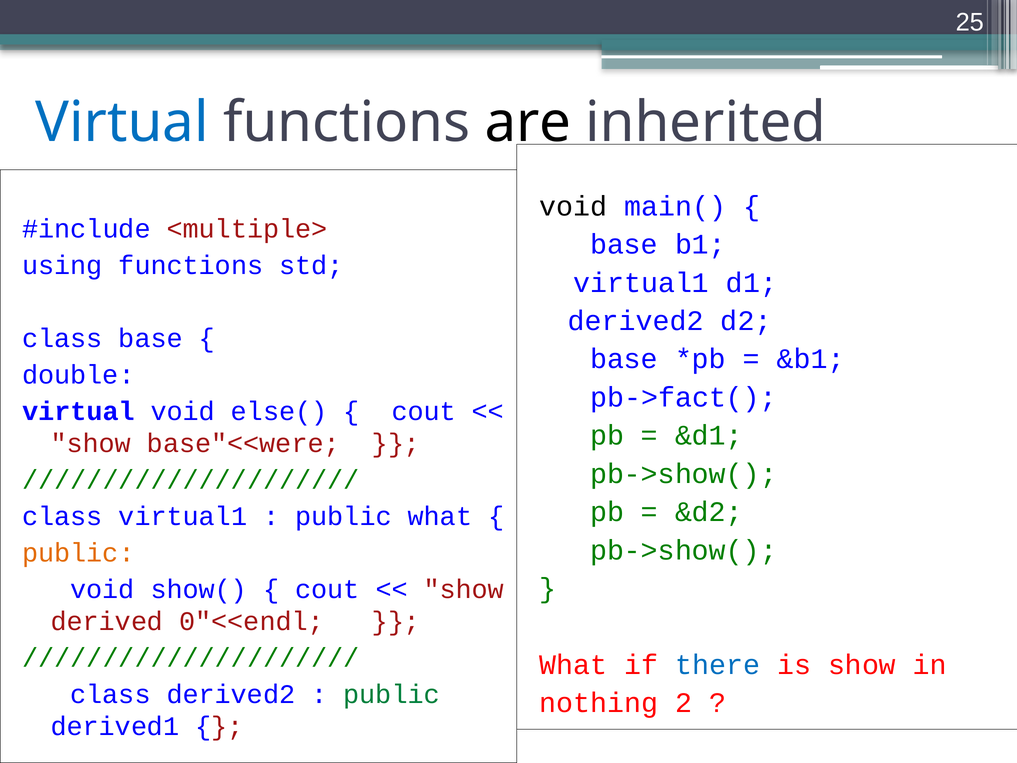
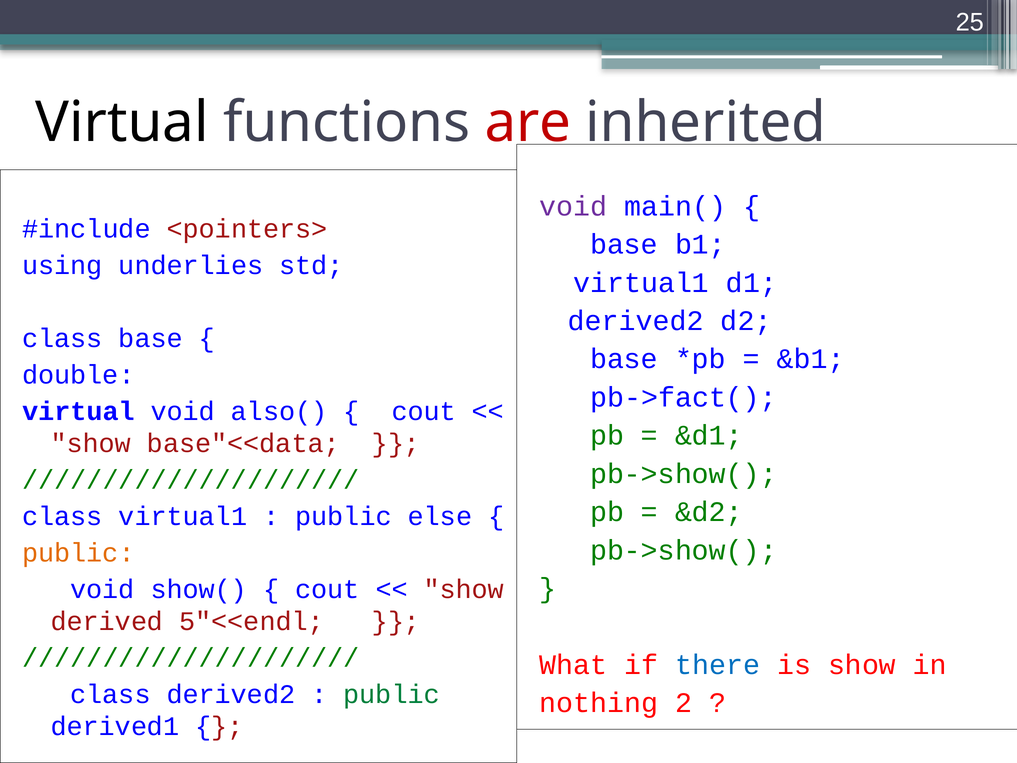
Virtual at (122, 123) colour: blue -> black
are colour: black -> red
void at (573, 206) colour: black -> purple
<multiple>: <multiple> -> <pointers>
using functions: functions -> underlies
else(: else( -> also(
base"<<were: base"<<were -> base"<<data
public what: what -> else
0"<<endl: 0"<<endl -> 5"<<endl
